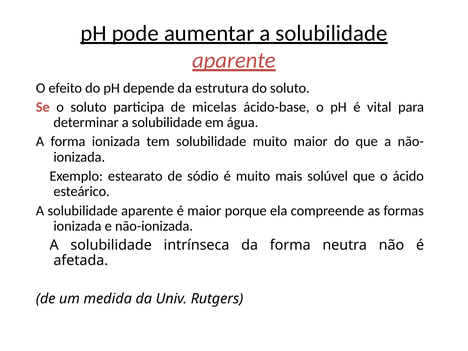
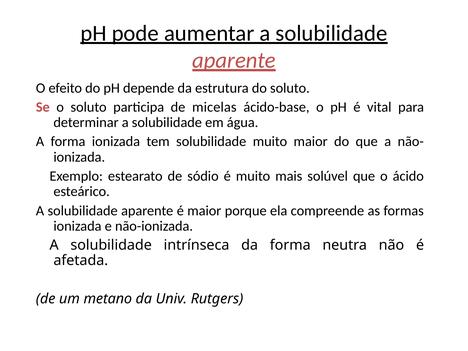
medida: medida -> metano
